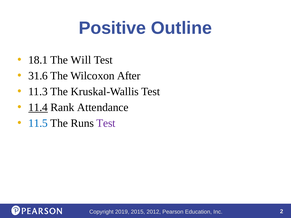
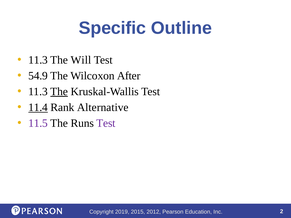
Positive: Positive -> Specific
18.1 at (38, 60): 18.1 -> 11.3
31.6: 31.6 -> 54.9
The at (59, 92) underline: none -> present
Attendance: Attendance -> Alternative
11.5 colour: blue -> purple
